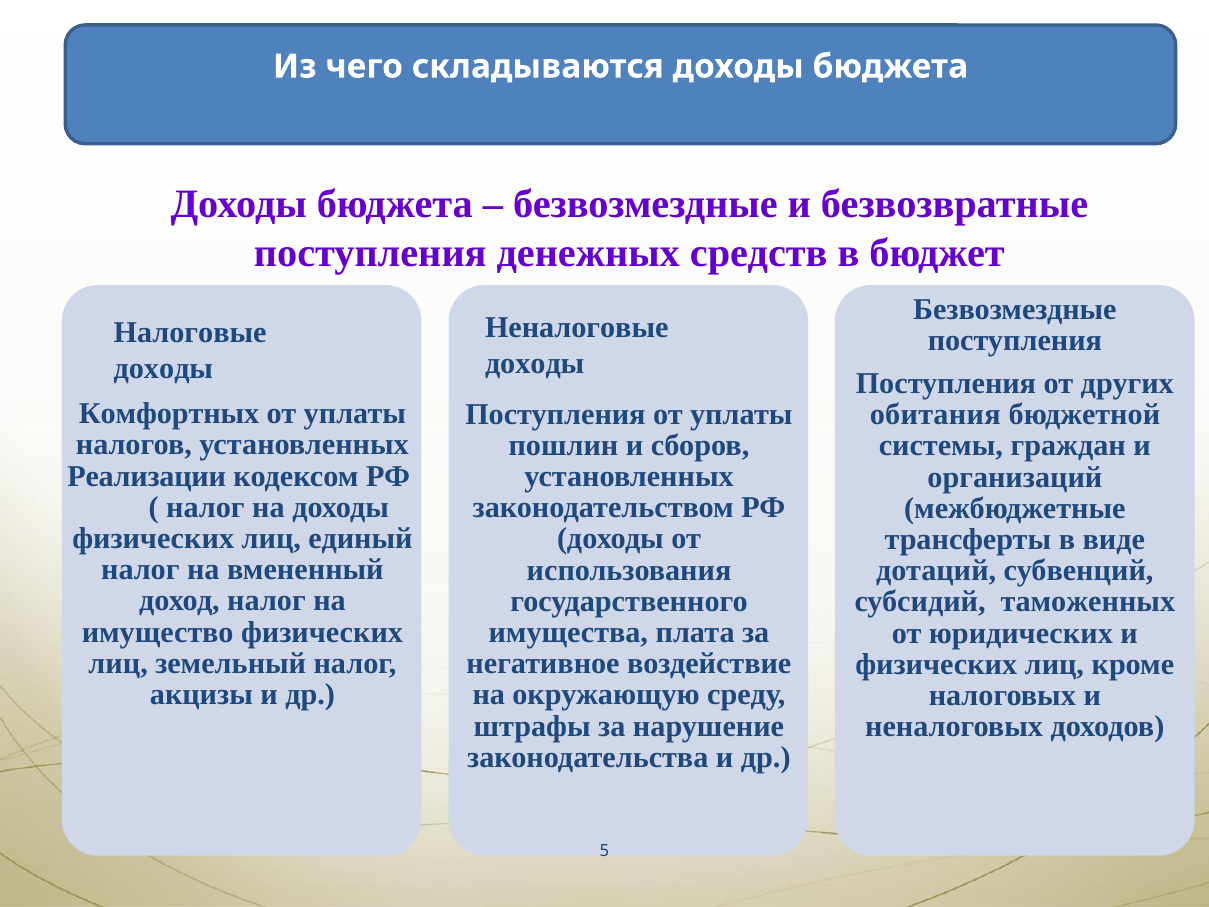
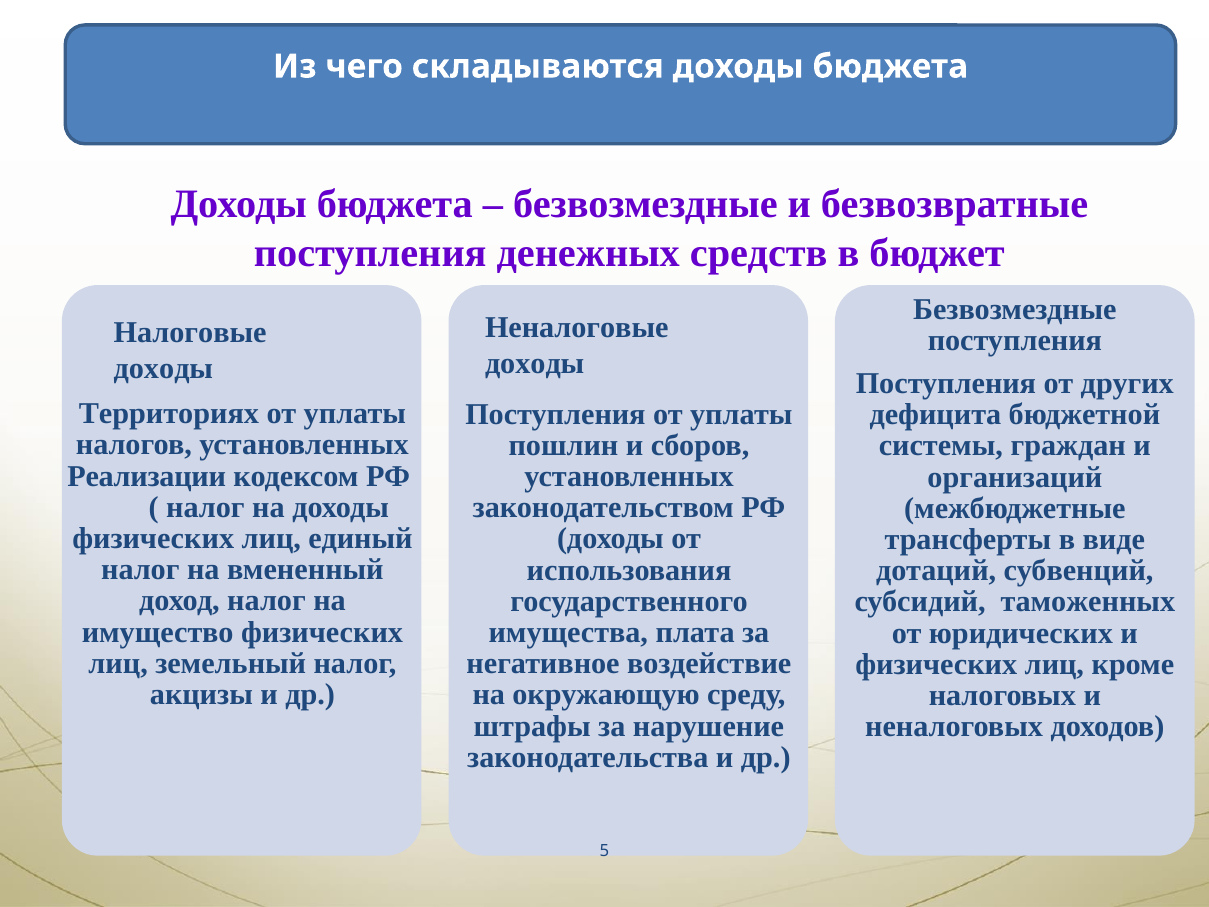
Комфортных: Комфортных -> Территориях
обитания: обитания -> дефицита
